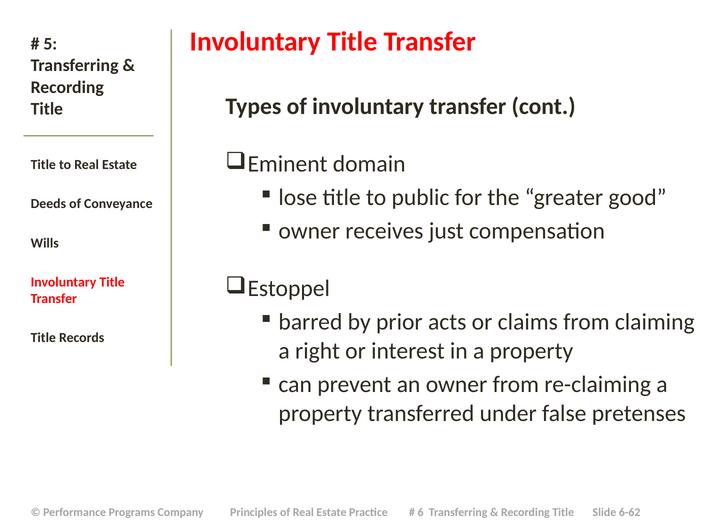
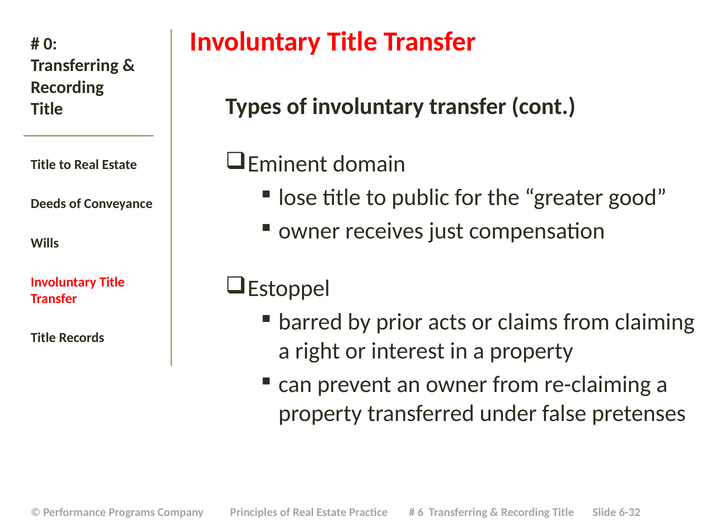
5: 5 -> 0
6-62: 6-62 -> 6-32
